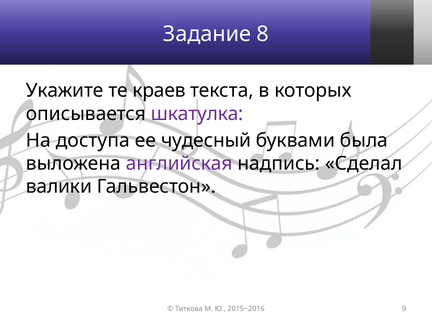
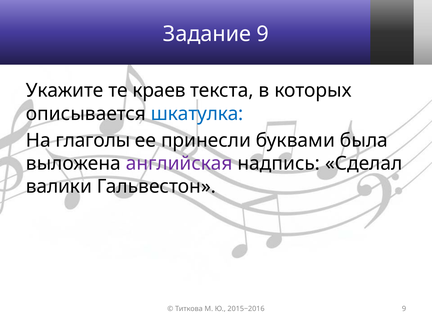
Задание 8: 8 -> 9
шкатулка colour: purple -> blue
доступа: доступа -> глаголы
чудесный: чудесный -> принесли
